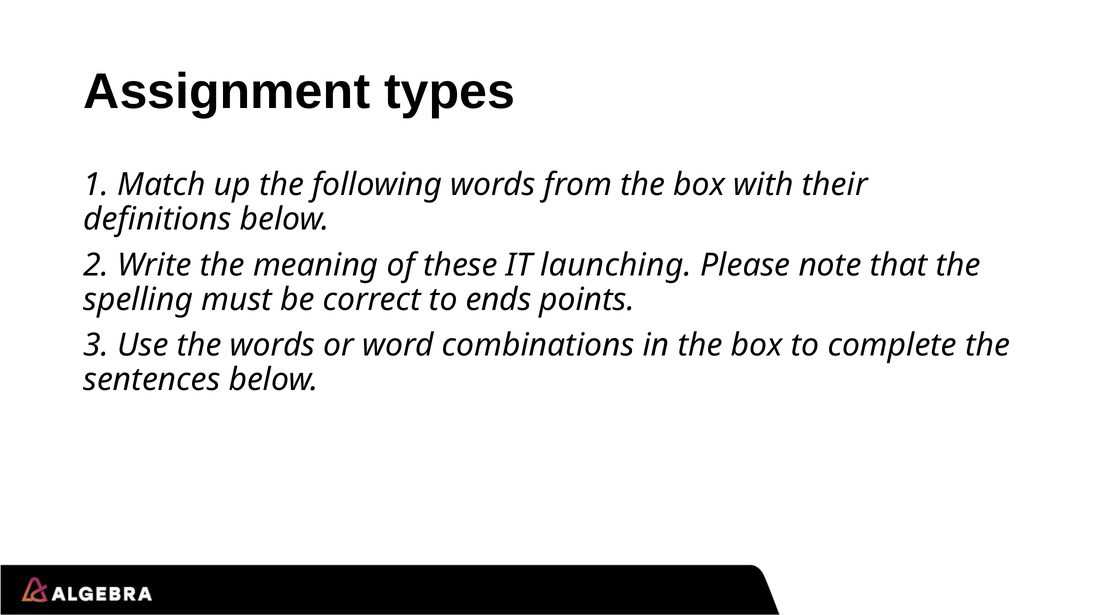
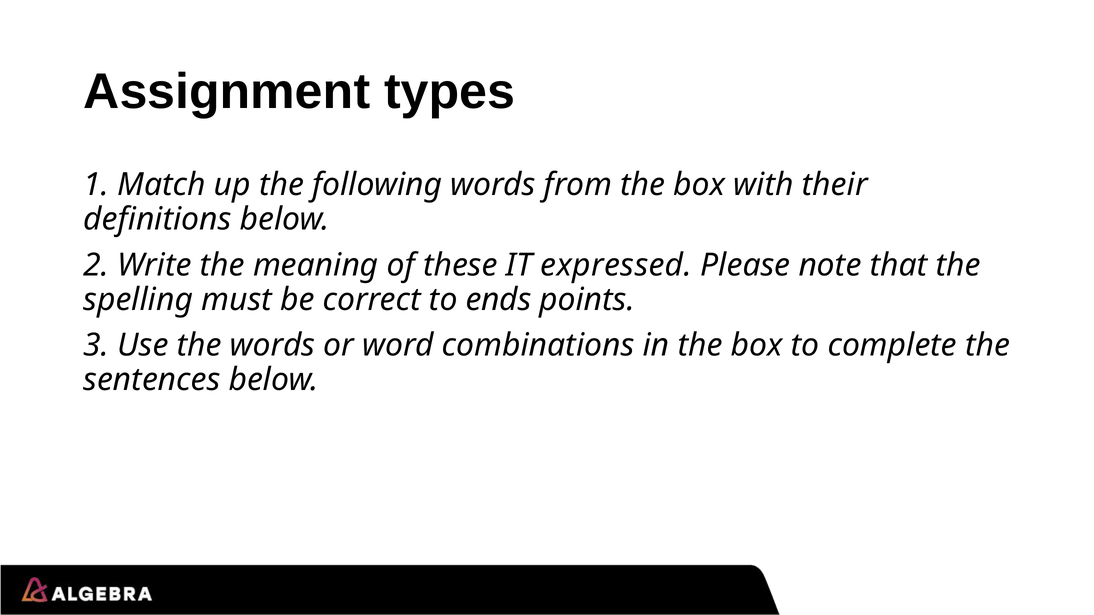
launching: launching -> expressed
